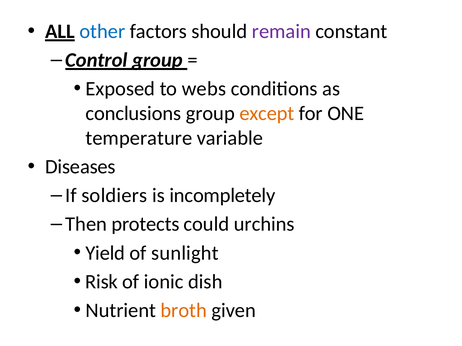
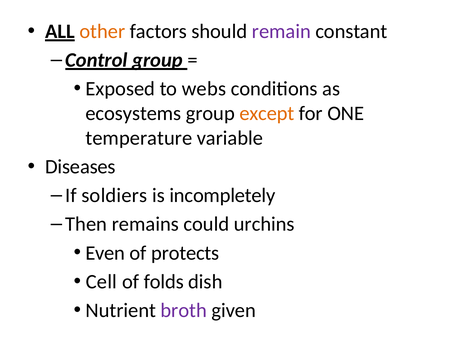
other colour: blue -> orange
conclusions: conclusions -> ecosystems
protects: protects -> remains
Yield: Yield -> Even
sunlight: sunlight -> protects
Risk: Risk -> Cell
ionic: ionic -> folds
broth colour: orange -> purple
